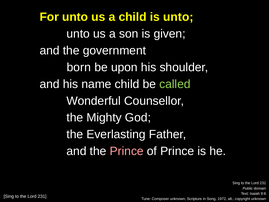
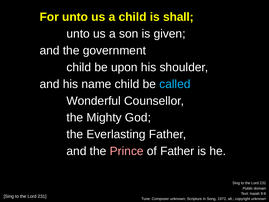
is unto: unto -> shall
born at (79, 67): born -> child
called colour: light green -> light blue
of Prince: Prince -> Father
